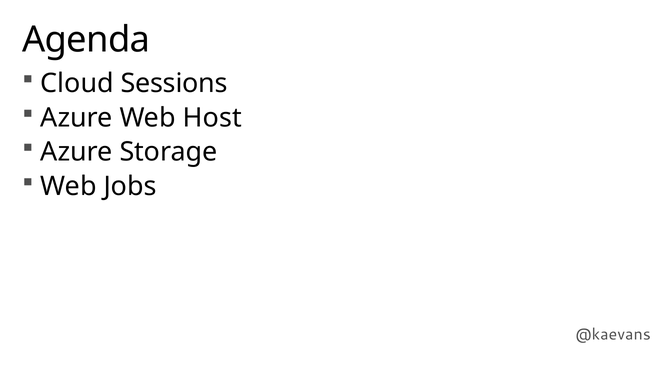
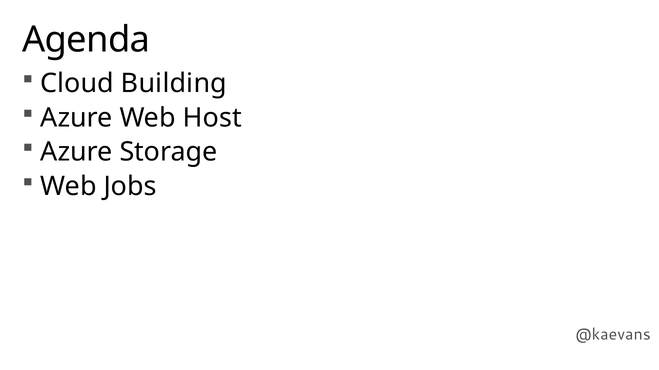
Sessions: Sessions -> Building
